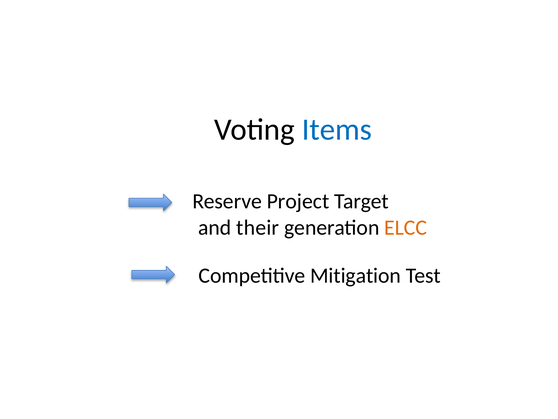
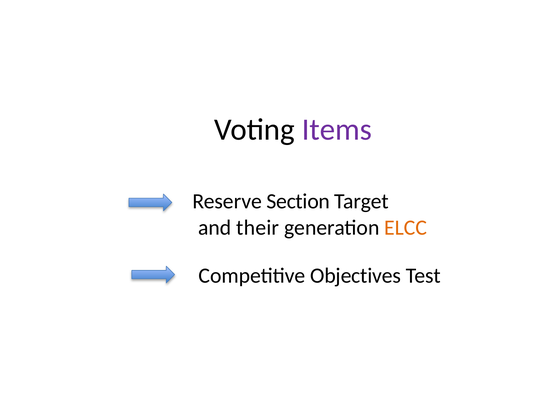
Items colour: blue -> purple
Project: Project -> Section
Mitigation: Mitigation -> Objectives
